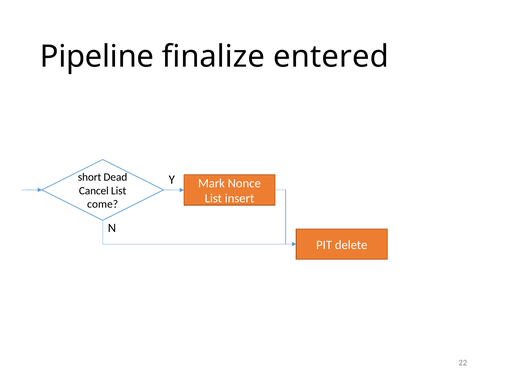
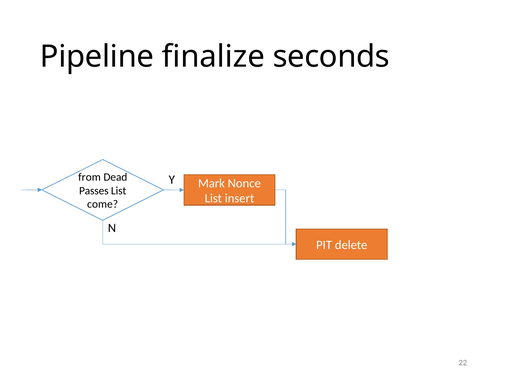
entered: entered -> seconds
short: short -> from
Cancel: Cancel -> Passes
